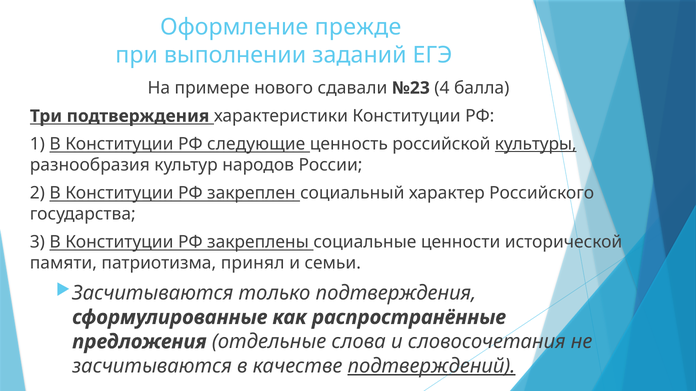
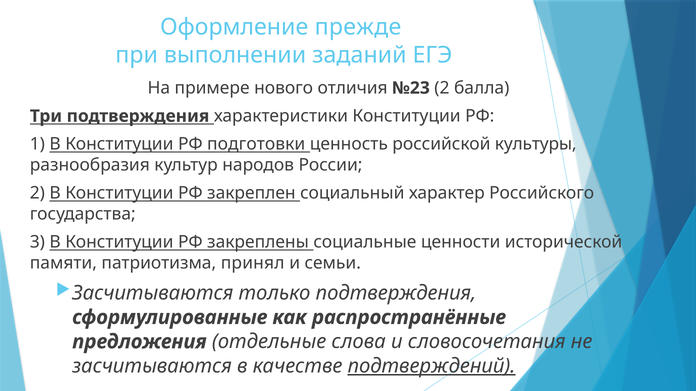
сдавали: сдавали -> отличия
№23 4: 4 -> 2
следующие: следующие -> подготовки
культуры underline: present -> none
